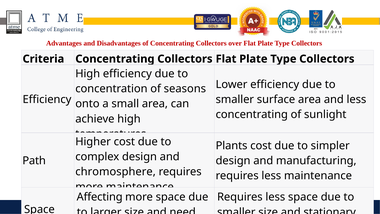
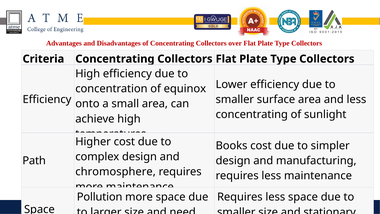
seasons: seasons -> equinox
Plants: Plants -> Books
Affecting: Affecting -> Pollution
